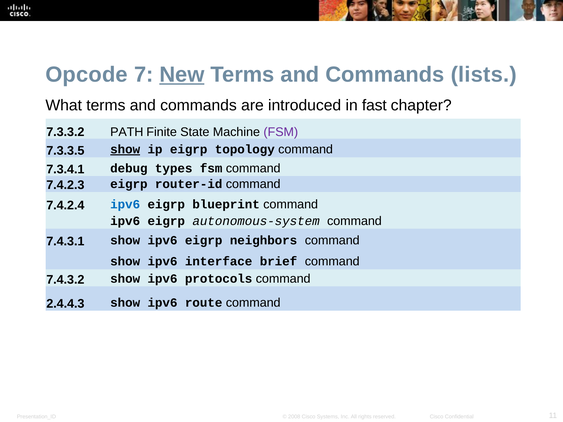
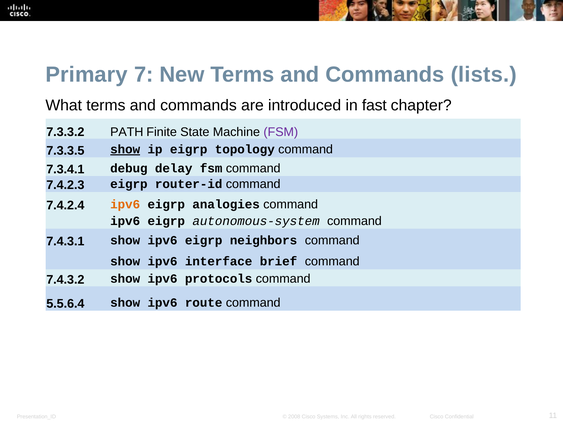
Opcode: Opcode -> Primary
New underline: present -> none
types: types -> delay
ipv6 at (125, 205) colour: blue -> orange
blueprint: blueprint -> analogies
2.4.4.3: 2.4.4.3 -> 5.5.6.4
